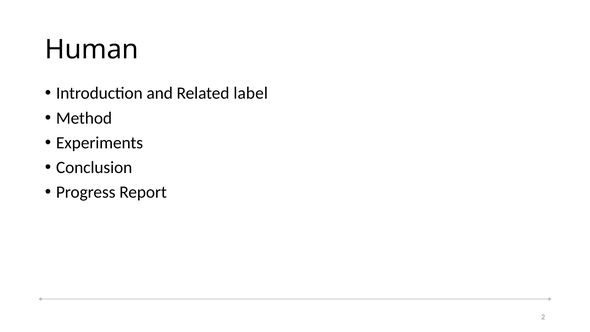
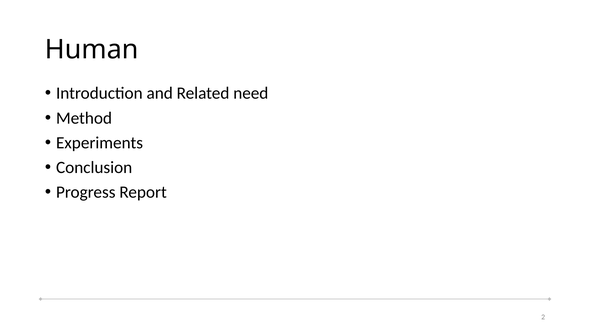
label: label -> need
